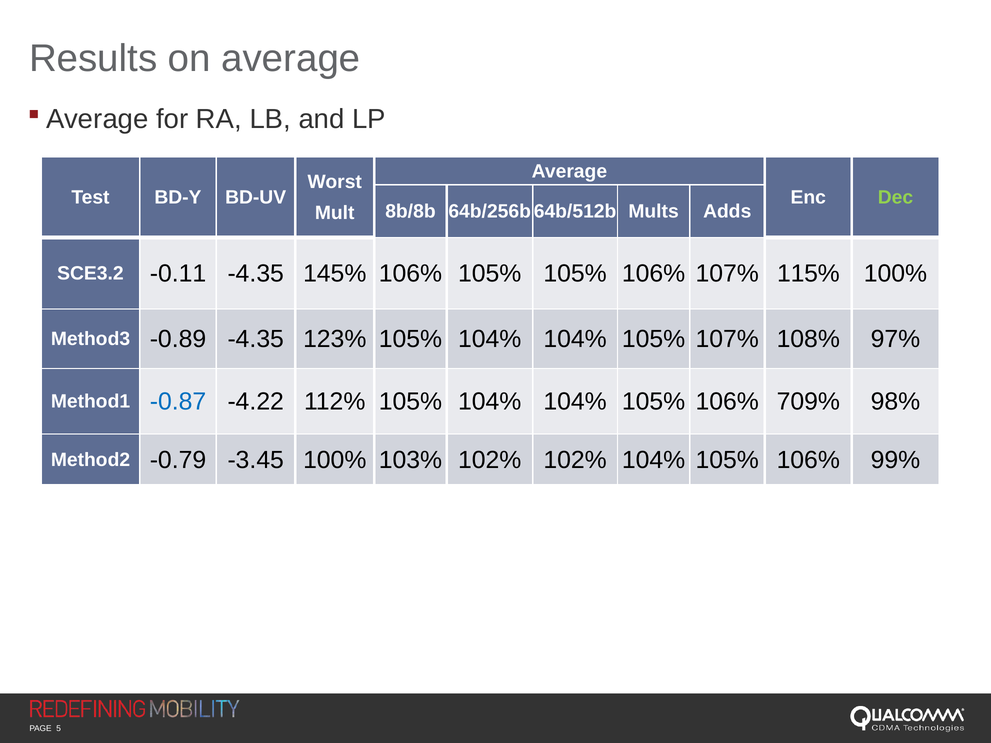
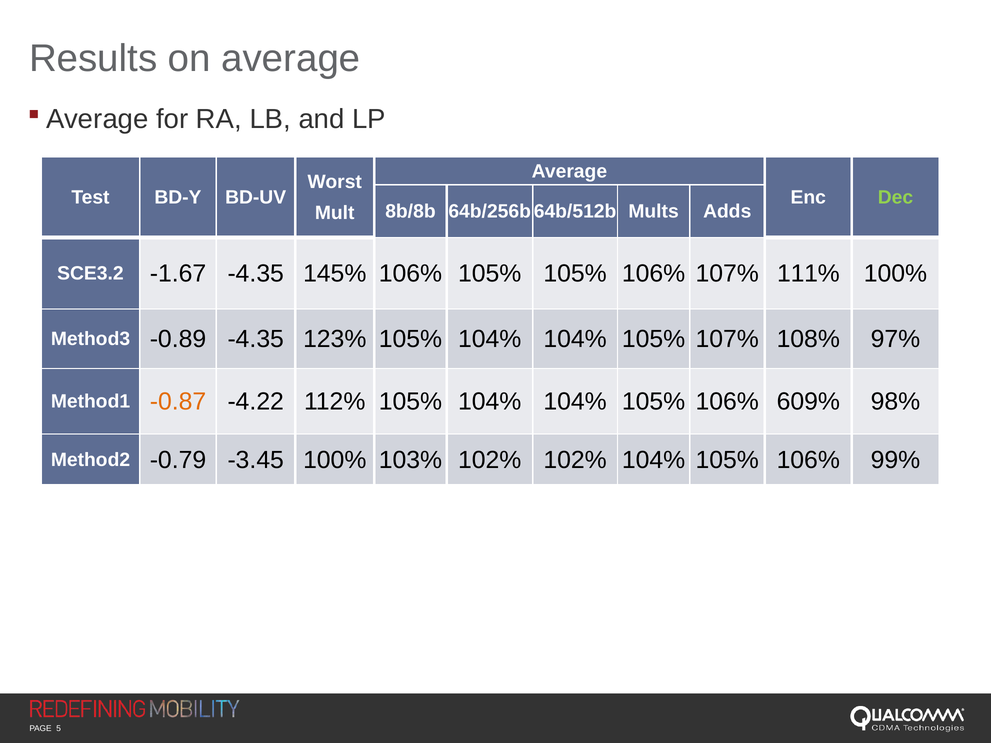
-0.11: -0.11 -> -1.67
115%: 115% -> 111%
-0.87 colour: blue -> orange
709%: 709% -> 609%
